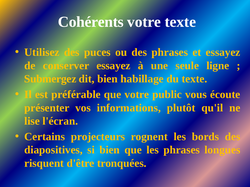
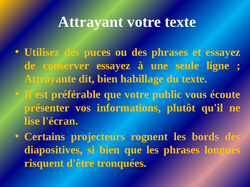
Cohérents: Cohérents -> Attrayant
Submergez: Submergez -> Attrayante
